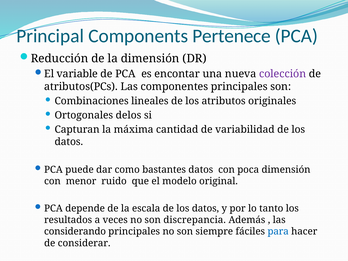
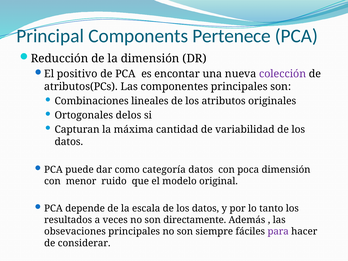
variable: variable -> positivo
bastantes: bastantes -> categoría
discrepancia: discrepancia -> directamente
considerando: considerando -> obsevaciones
para colour: blue -> purple
